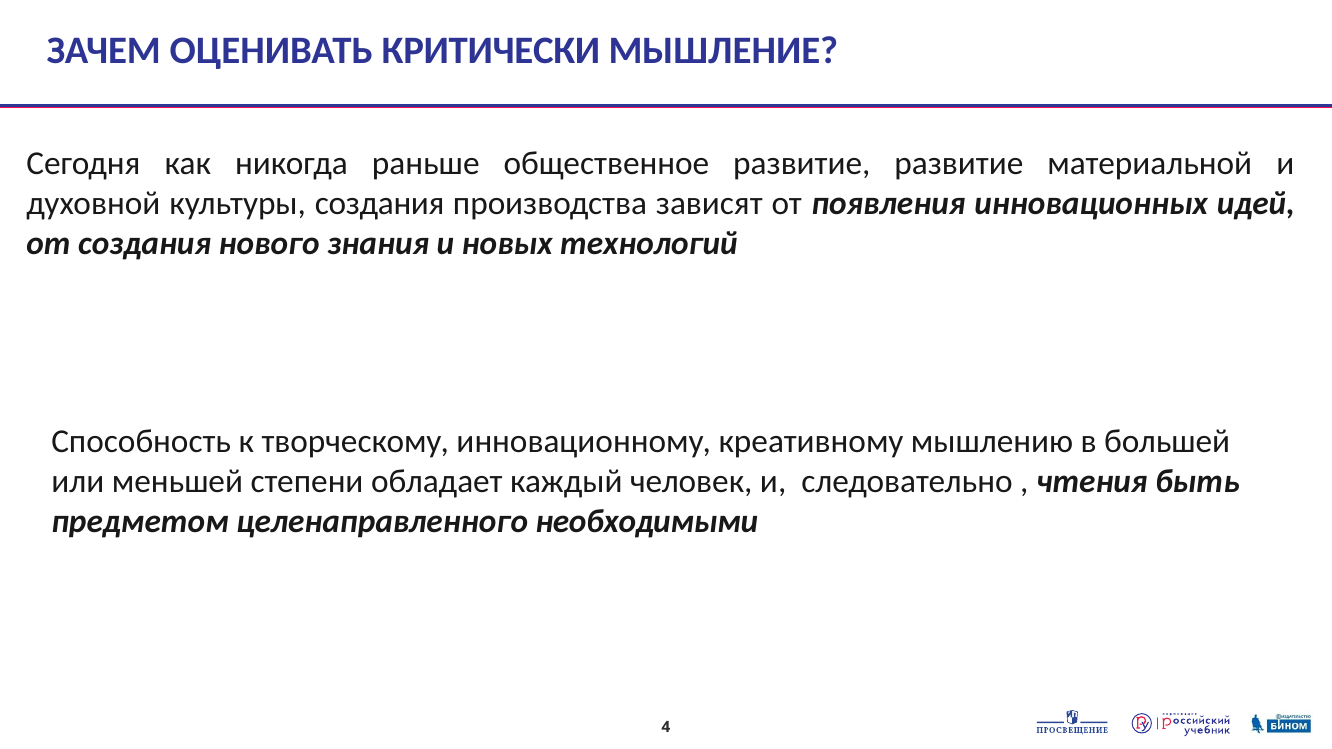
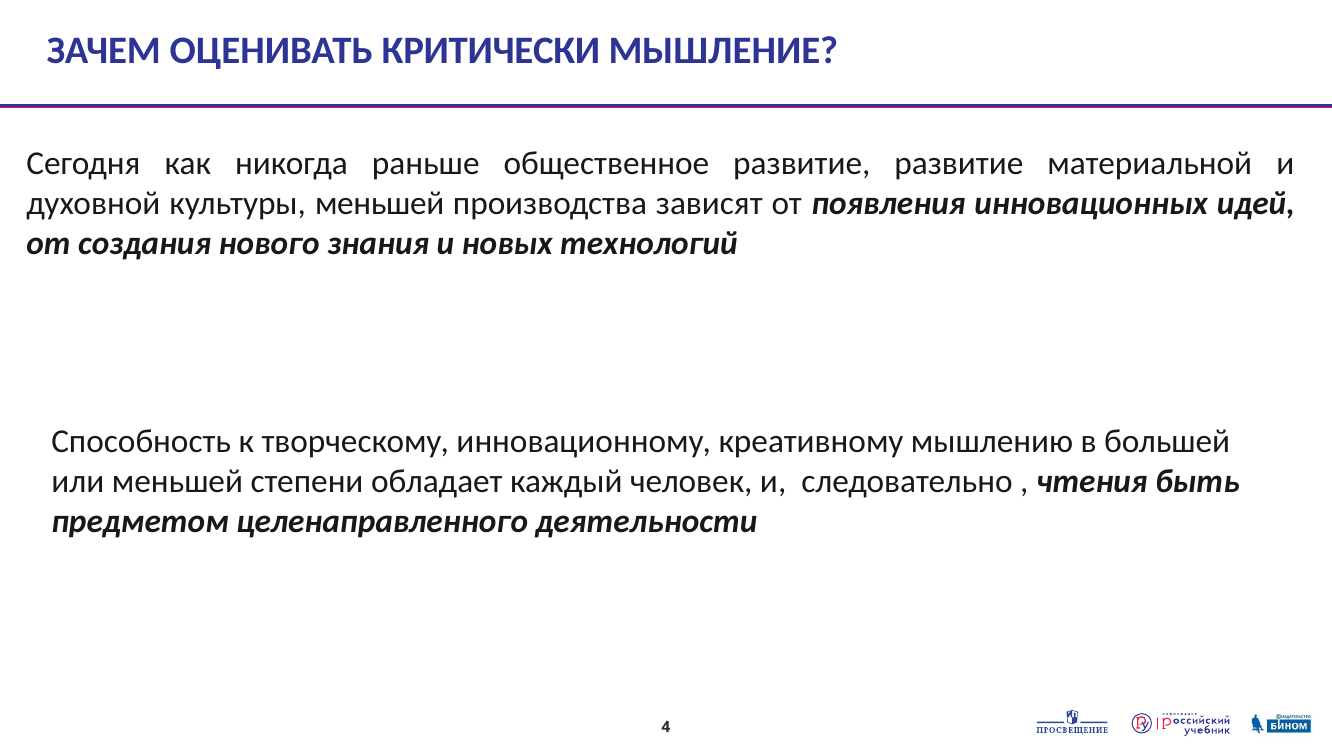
культуры создания: создания -> меньшей
необходимыми: необходимыми -> деятельности
